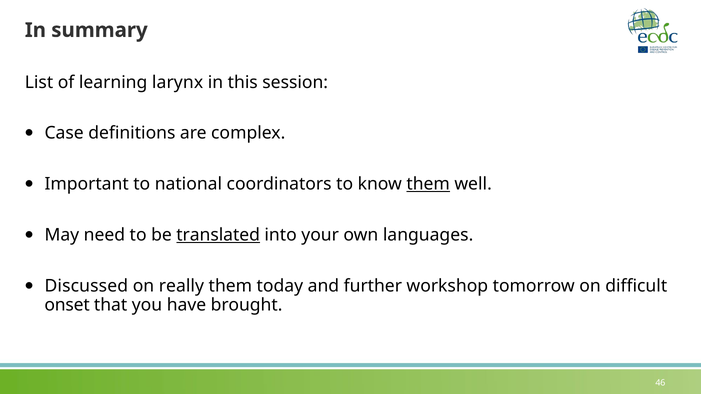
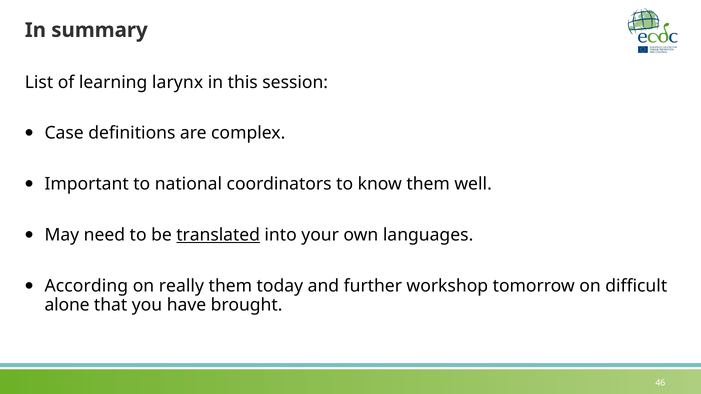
them at (428, 184) underline: present -> none
Discussed: Discussed -> According
onset: onset -> alone
